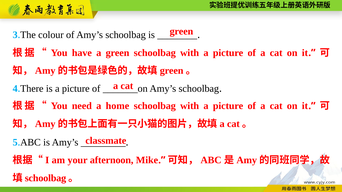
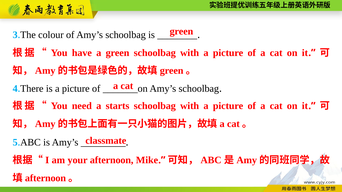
home: home -> starts
schoolbag at (45, 178): schoolbag -> afternoon
